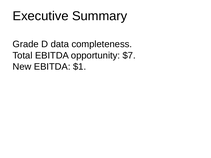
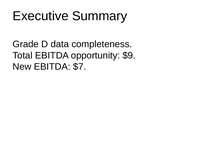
$7: $7 -> $9
$1: $1 -> $7
